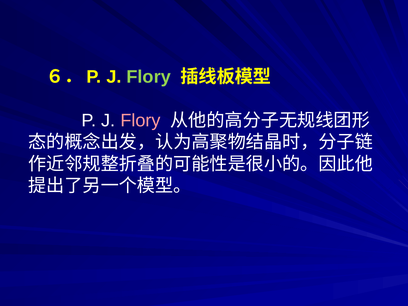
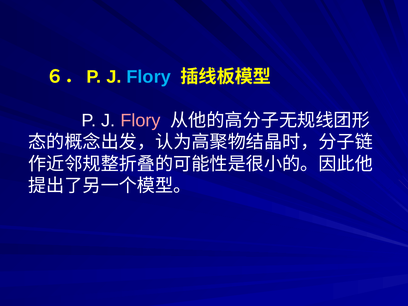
Flory at (149, 77) colour: light green -> light blue
